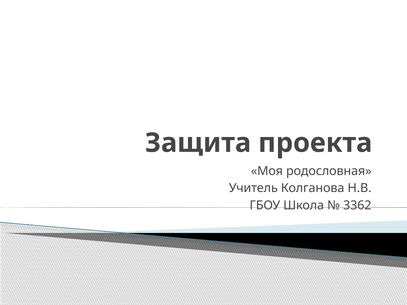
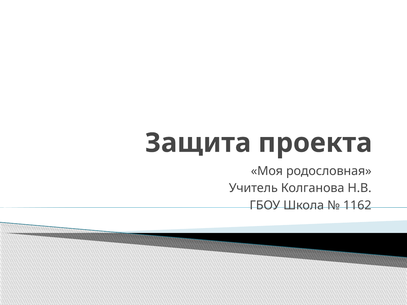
3362: 3362 -> 1162
